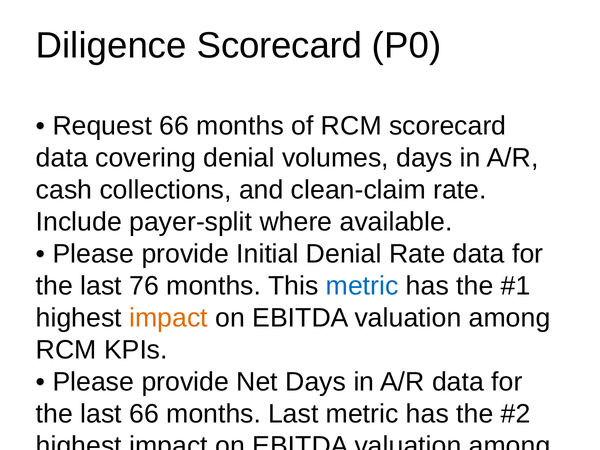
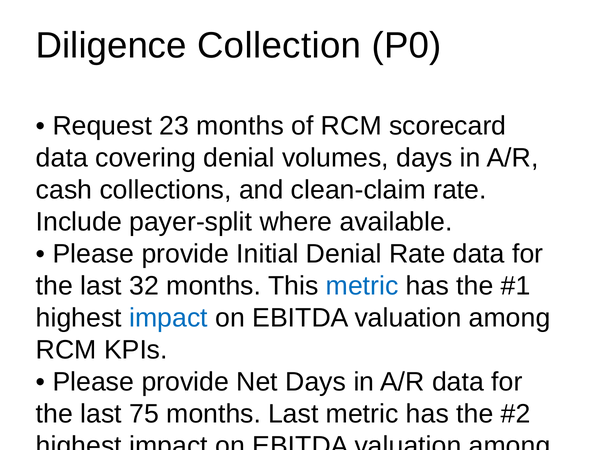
Diligence Scorecard: Scorecard -> Collection
Request 66: 66 -> 23
76: 76 -> 32
impact at (169, 318) colour: orange -> blue
last 66: 66 -> 75
